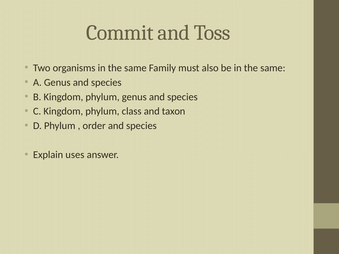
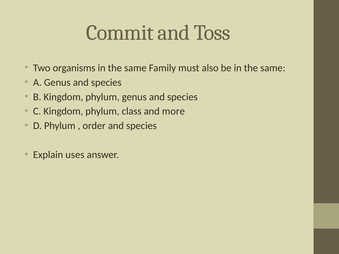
taxon: taxon -> more
